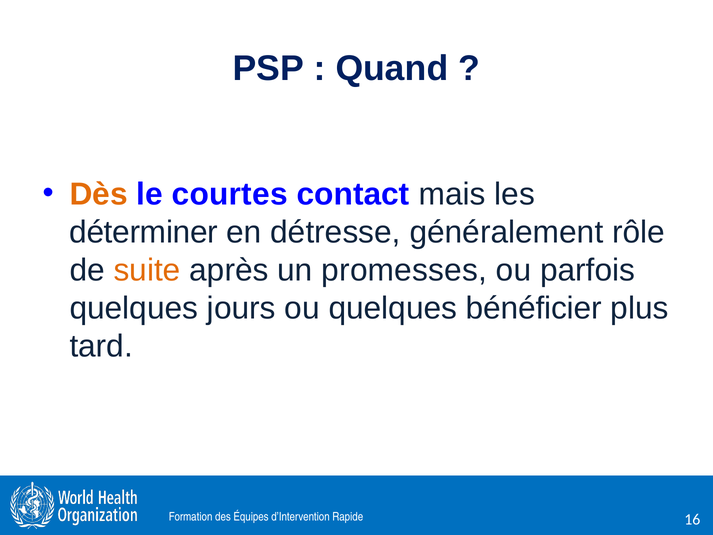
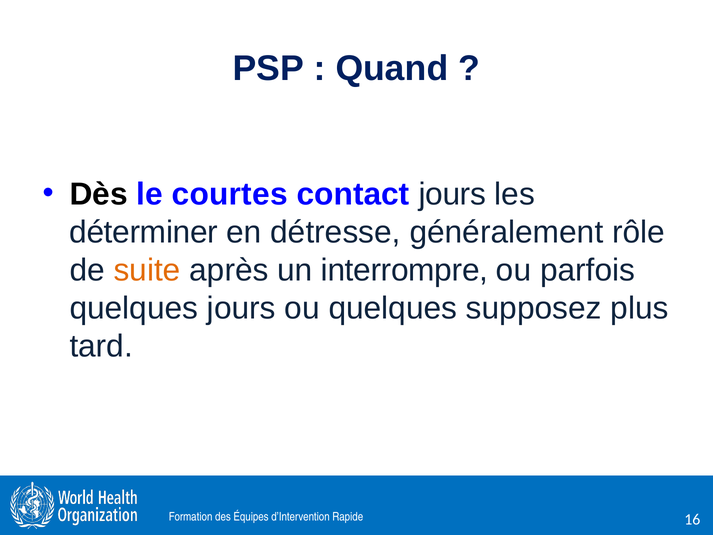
Dès colour: orange -> black
contact mais: mais -> jours
promesses: promesses -> interrompre
bénéficier: bénéficier -> supposez
